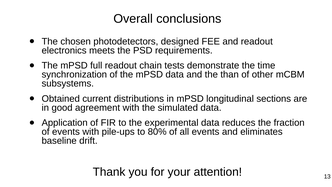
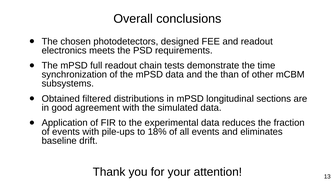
current: current -> filtered
80%: 80% -> 18%
